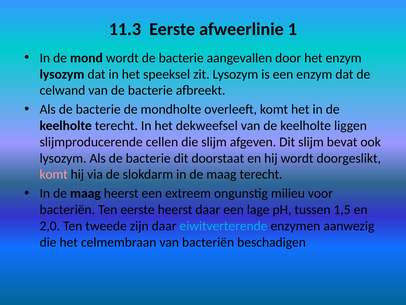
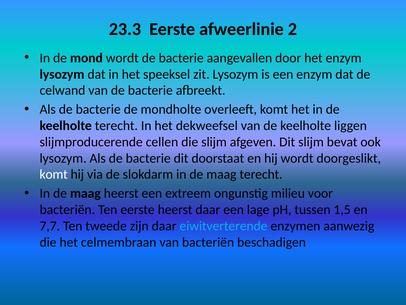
11.3: 11.3 -> 23.3
1: 1 -> 2
komt at (54, 174) colour: pink -> white
2,0: 2,0 -> 7,7
